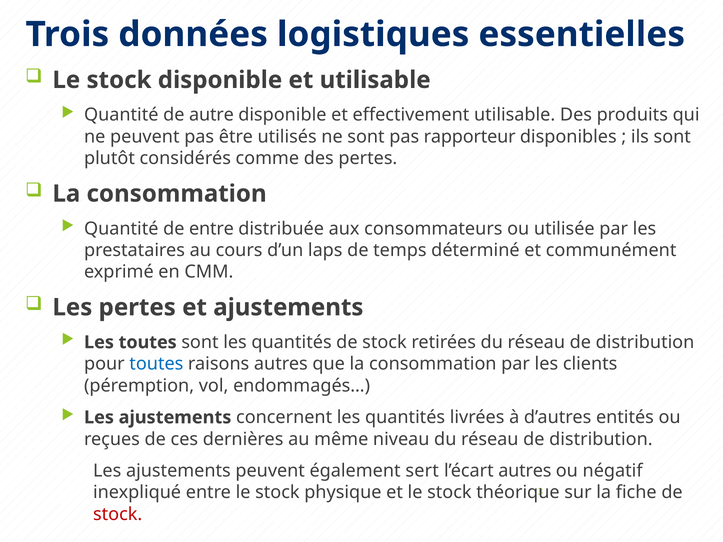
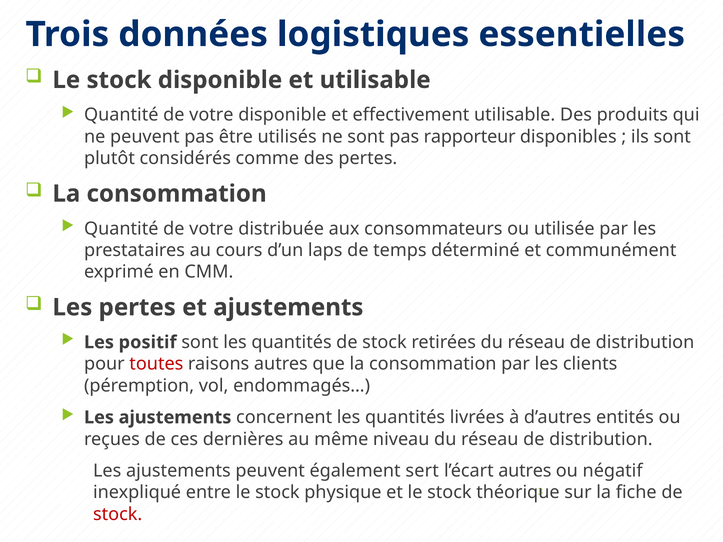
autre at (211, 115): autre -> votre
entre at (211, 229): entre -> votre
Les toutes: toutes -> positif
toutes at (156, 364) colour: blue -> red
